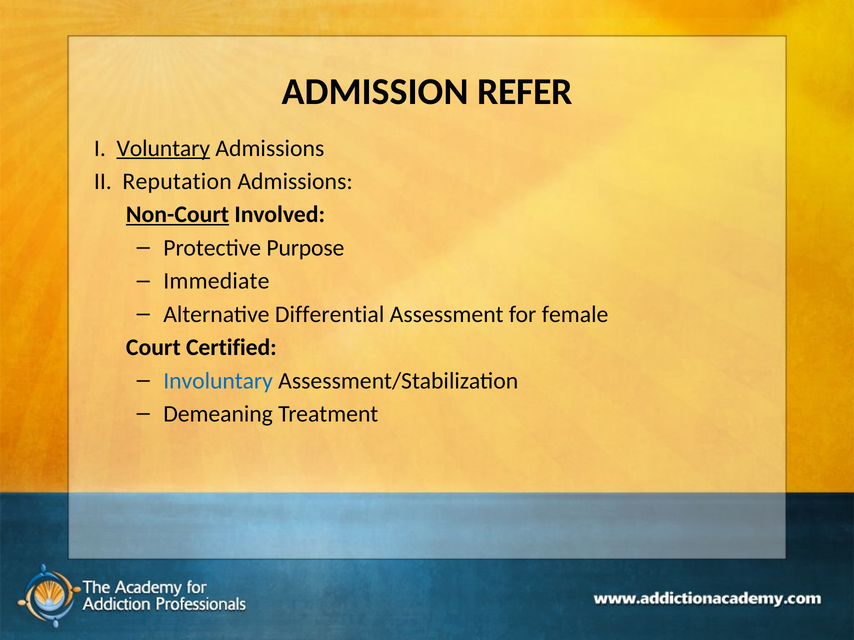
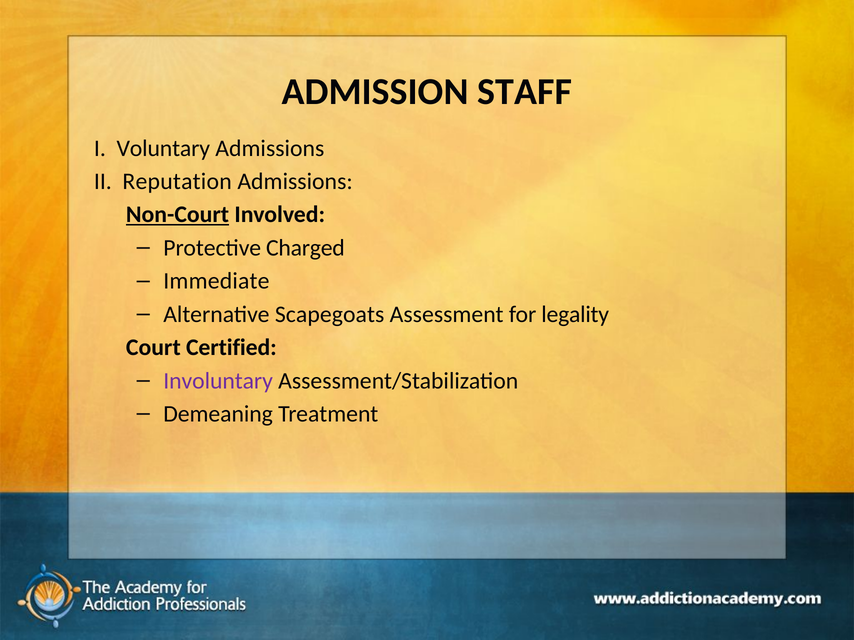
REFER: REFER -> STAFF
Voluntary underline: present -> none
Purpose: Purpose -> Charged
Differential: Differential -> Scapegoats
female: female -> legality
Involuntary colour: blue -> purple
